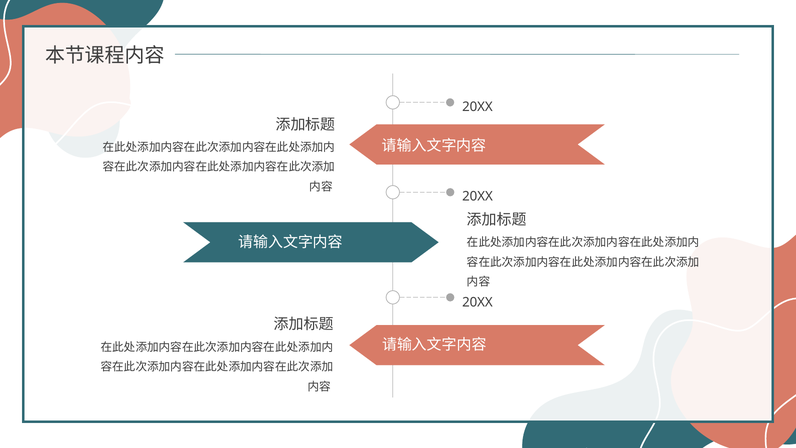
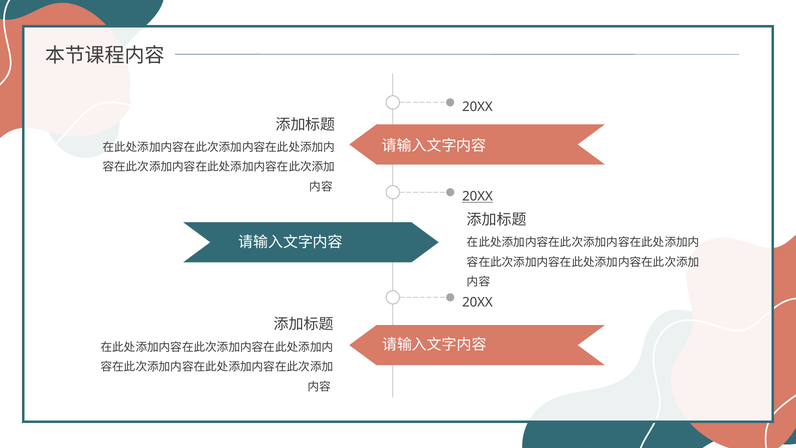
20XX at (477, 196) underline: none -> present
